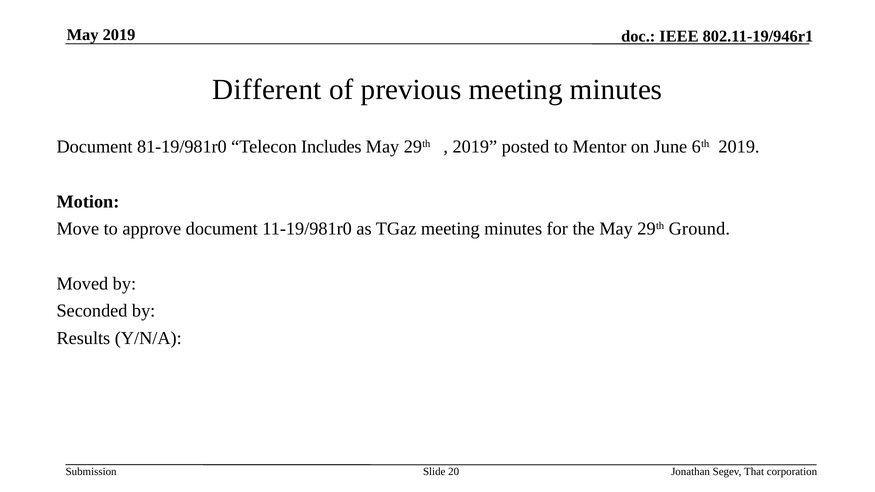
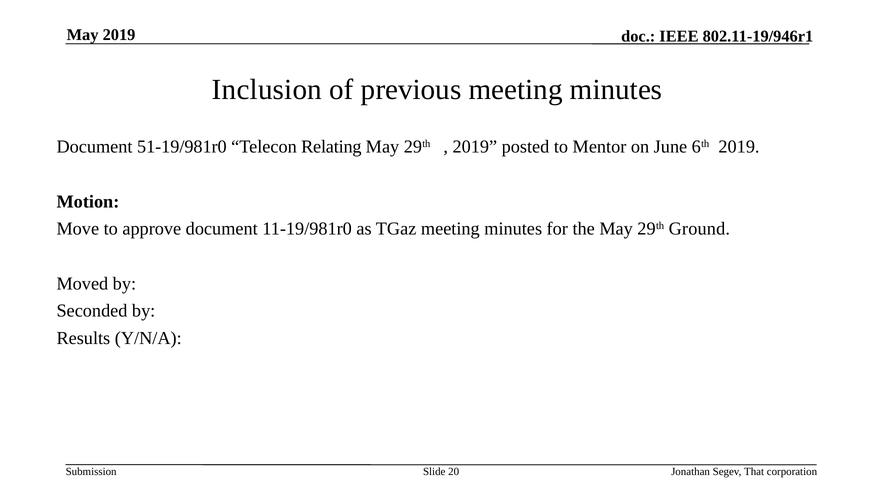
Different: Different -> Inclusion
81-19/981r0: 81-19/981r0 -> 51-19/981r0
Includes: Includes -> Relating
